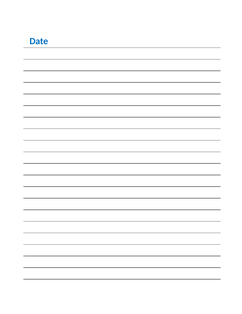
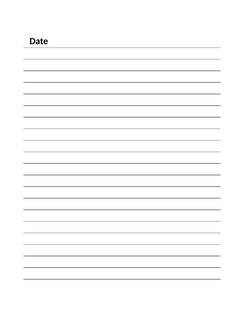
Date colour: blue -> black
